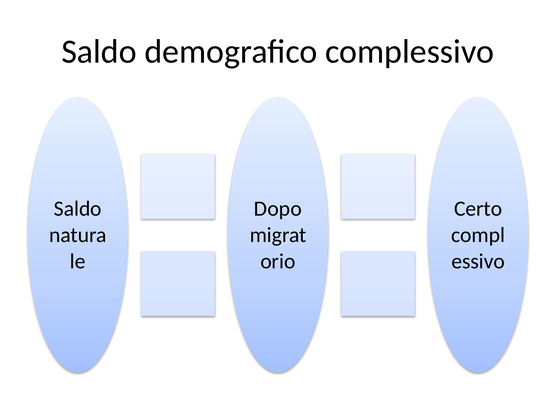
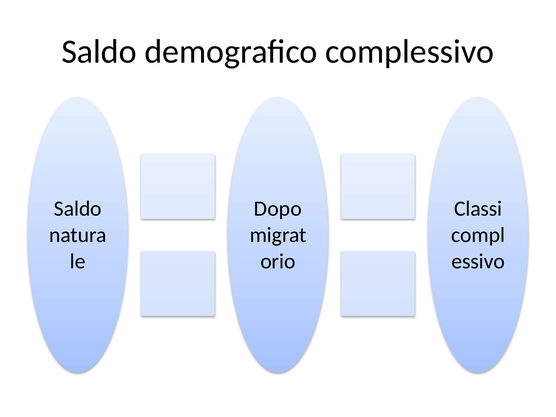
Certo: Certo -> Classi
